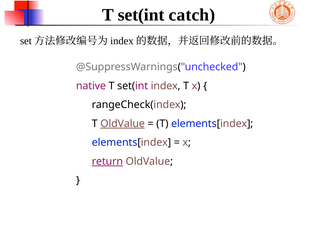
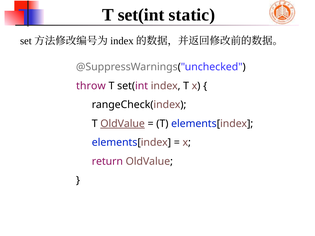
catch: catch -> static
native: native -> throw
return underline: present -> none
